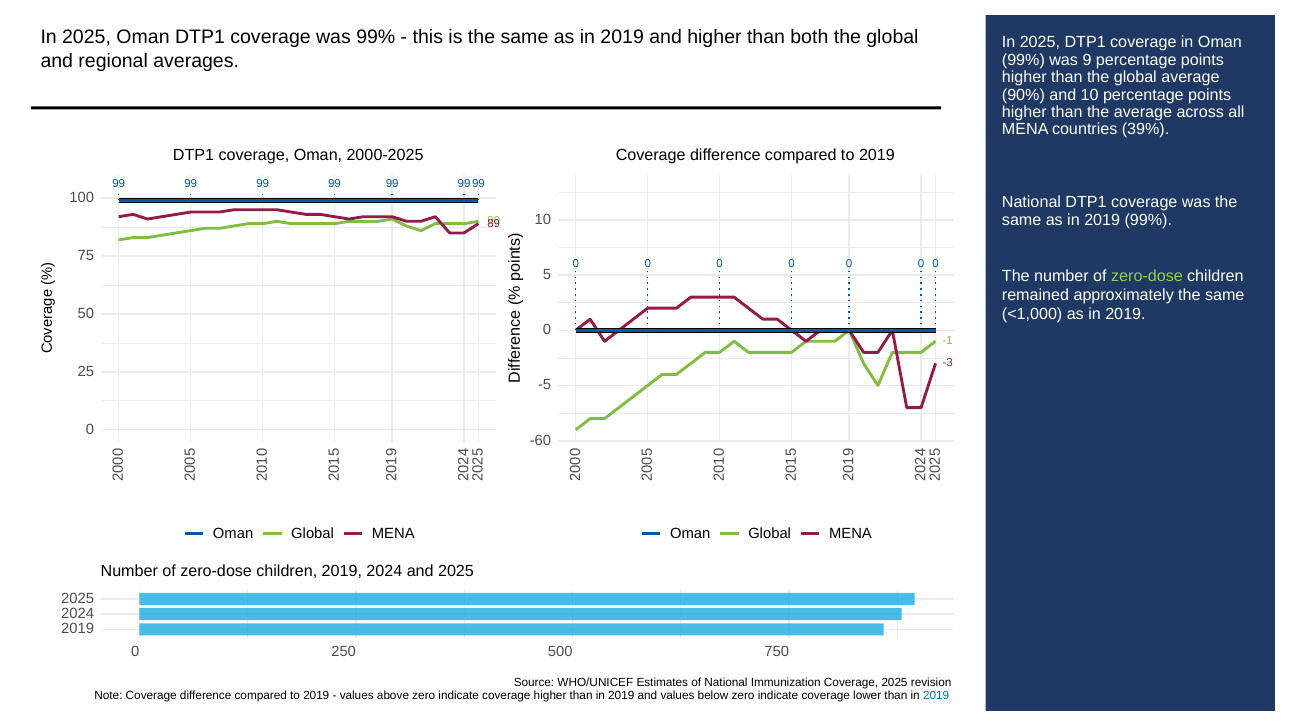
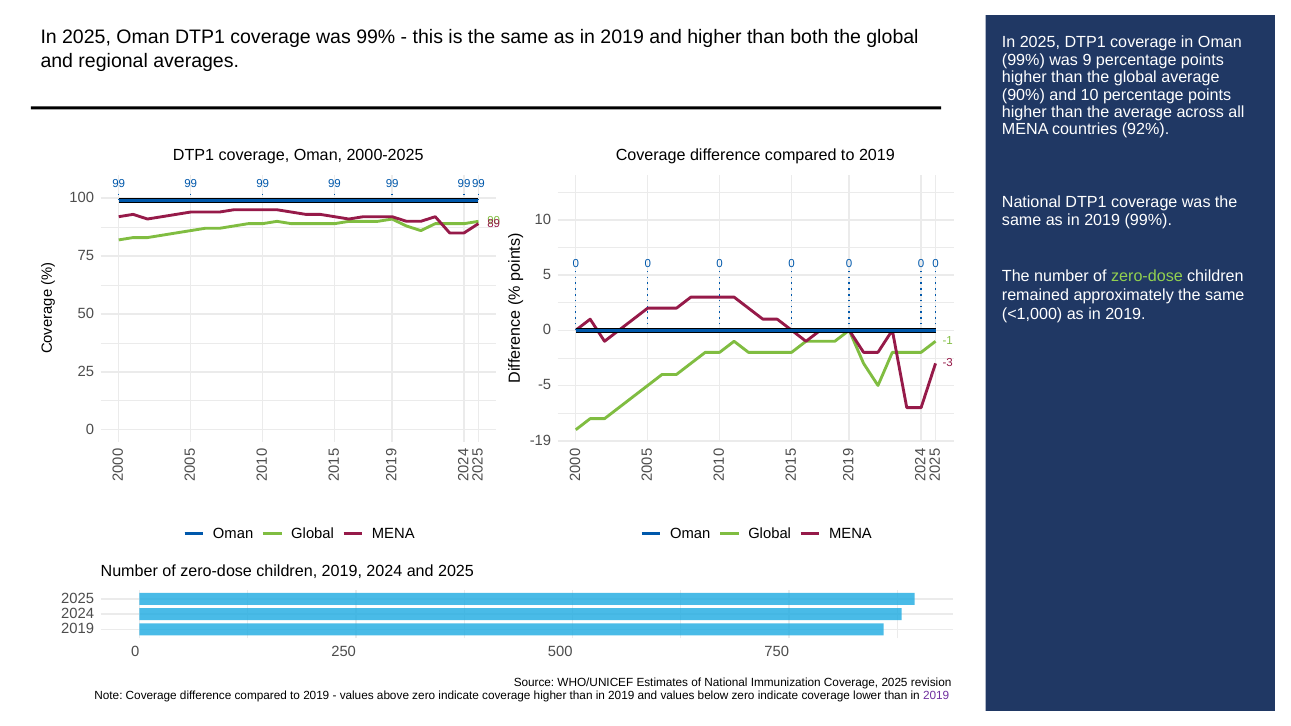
39%: 39% -> 92%
-60: -60 -> -19
2019 at (936, 695) colour: blue -> purple
